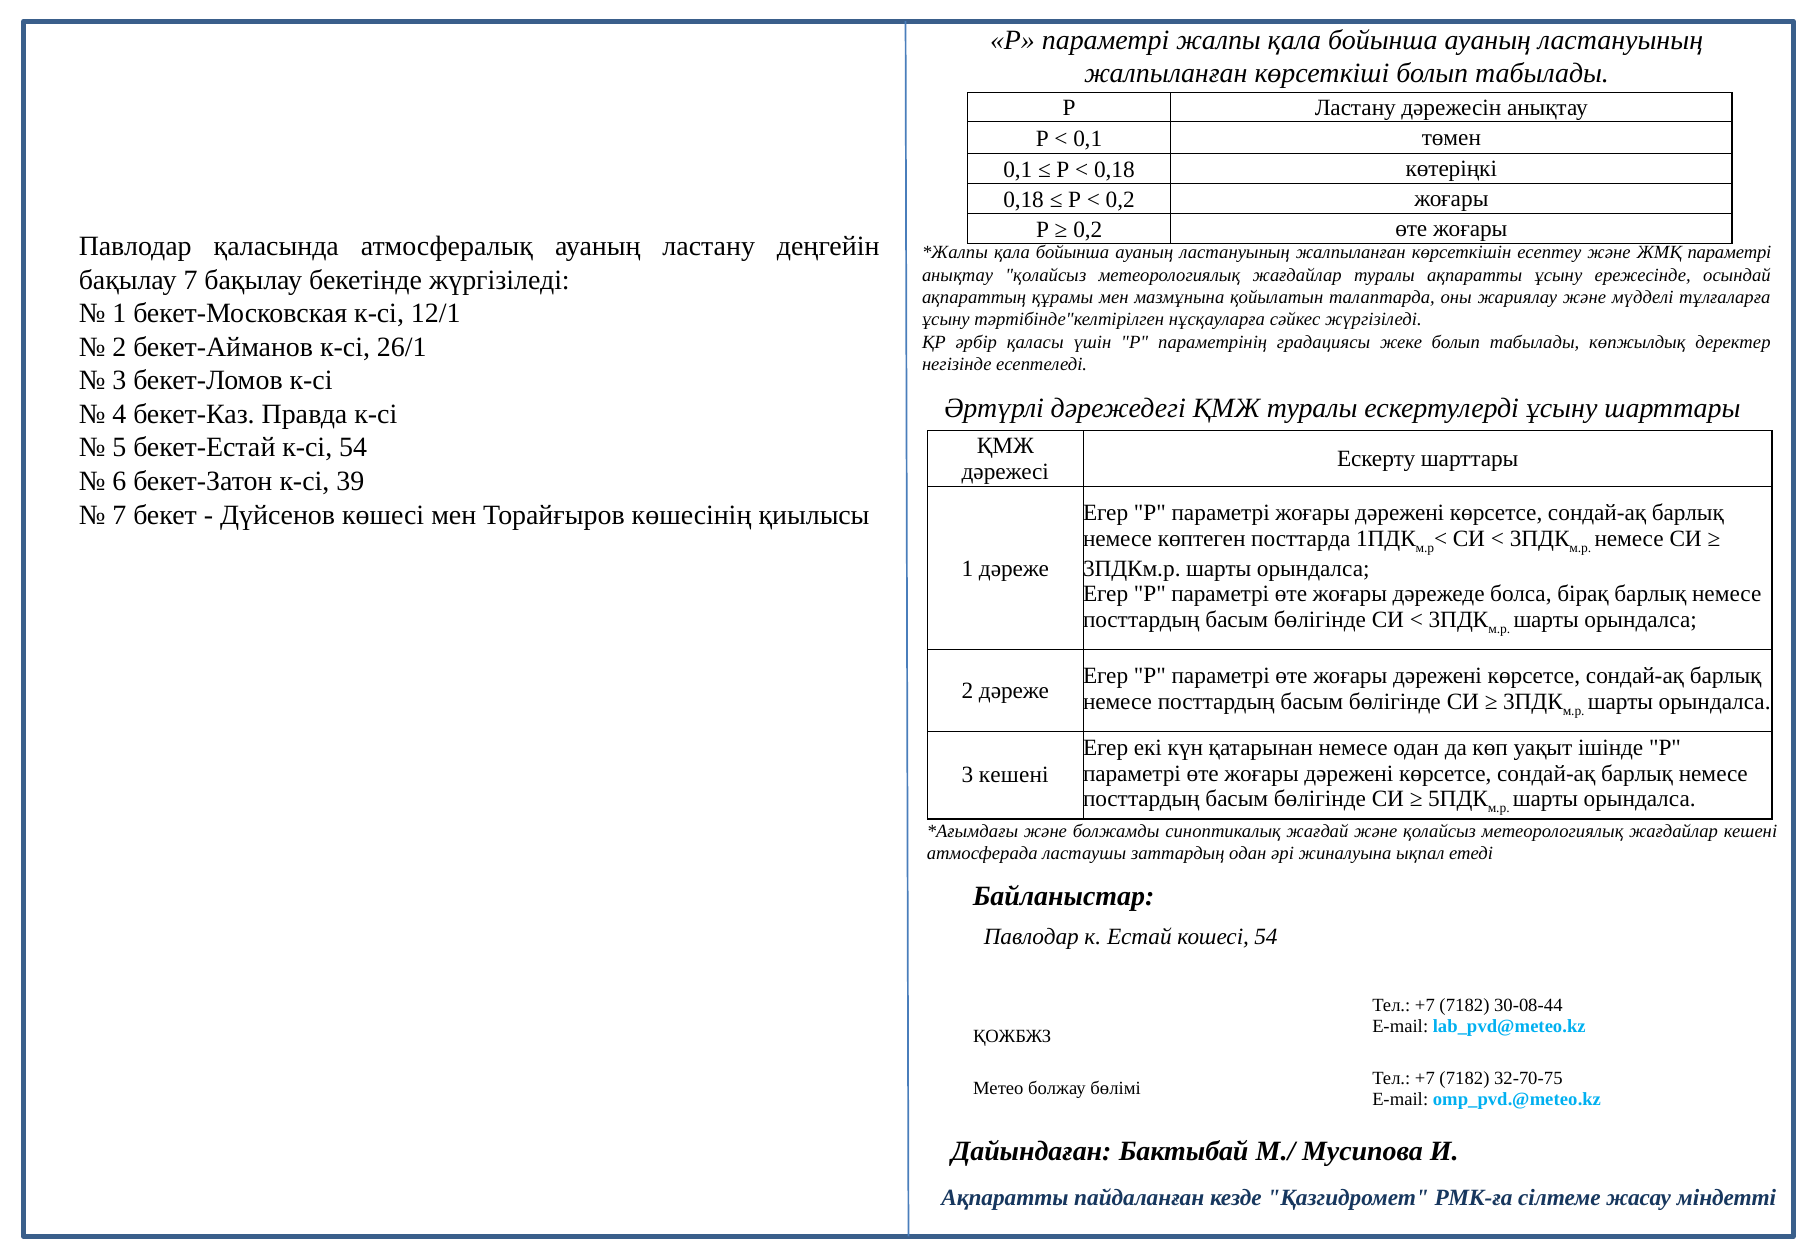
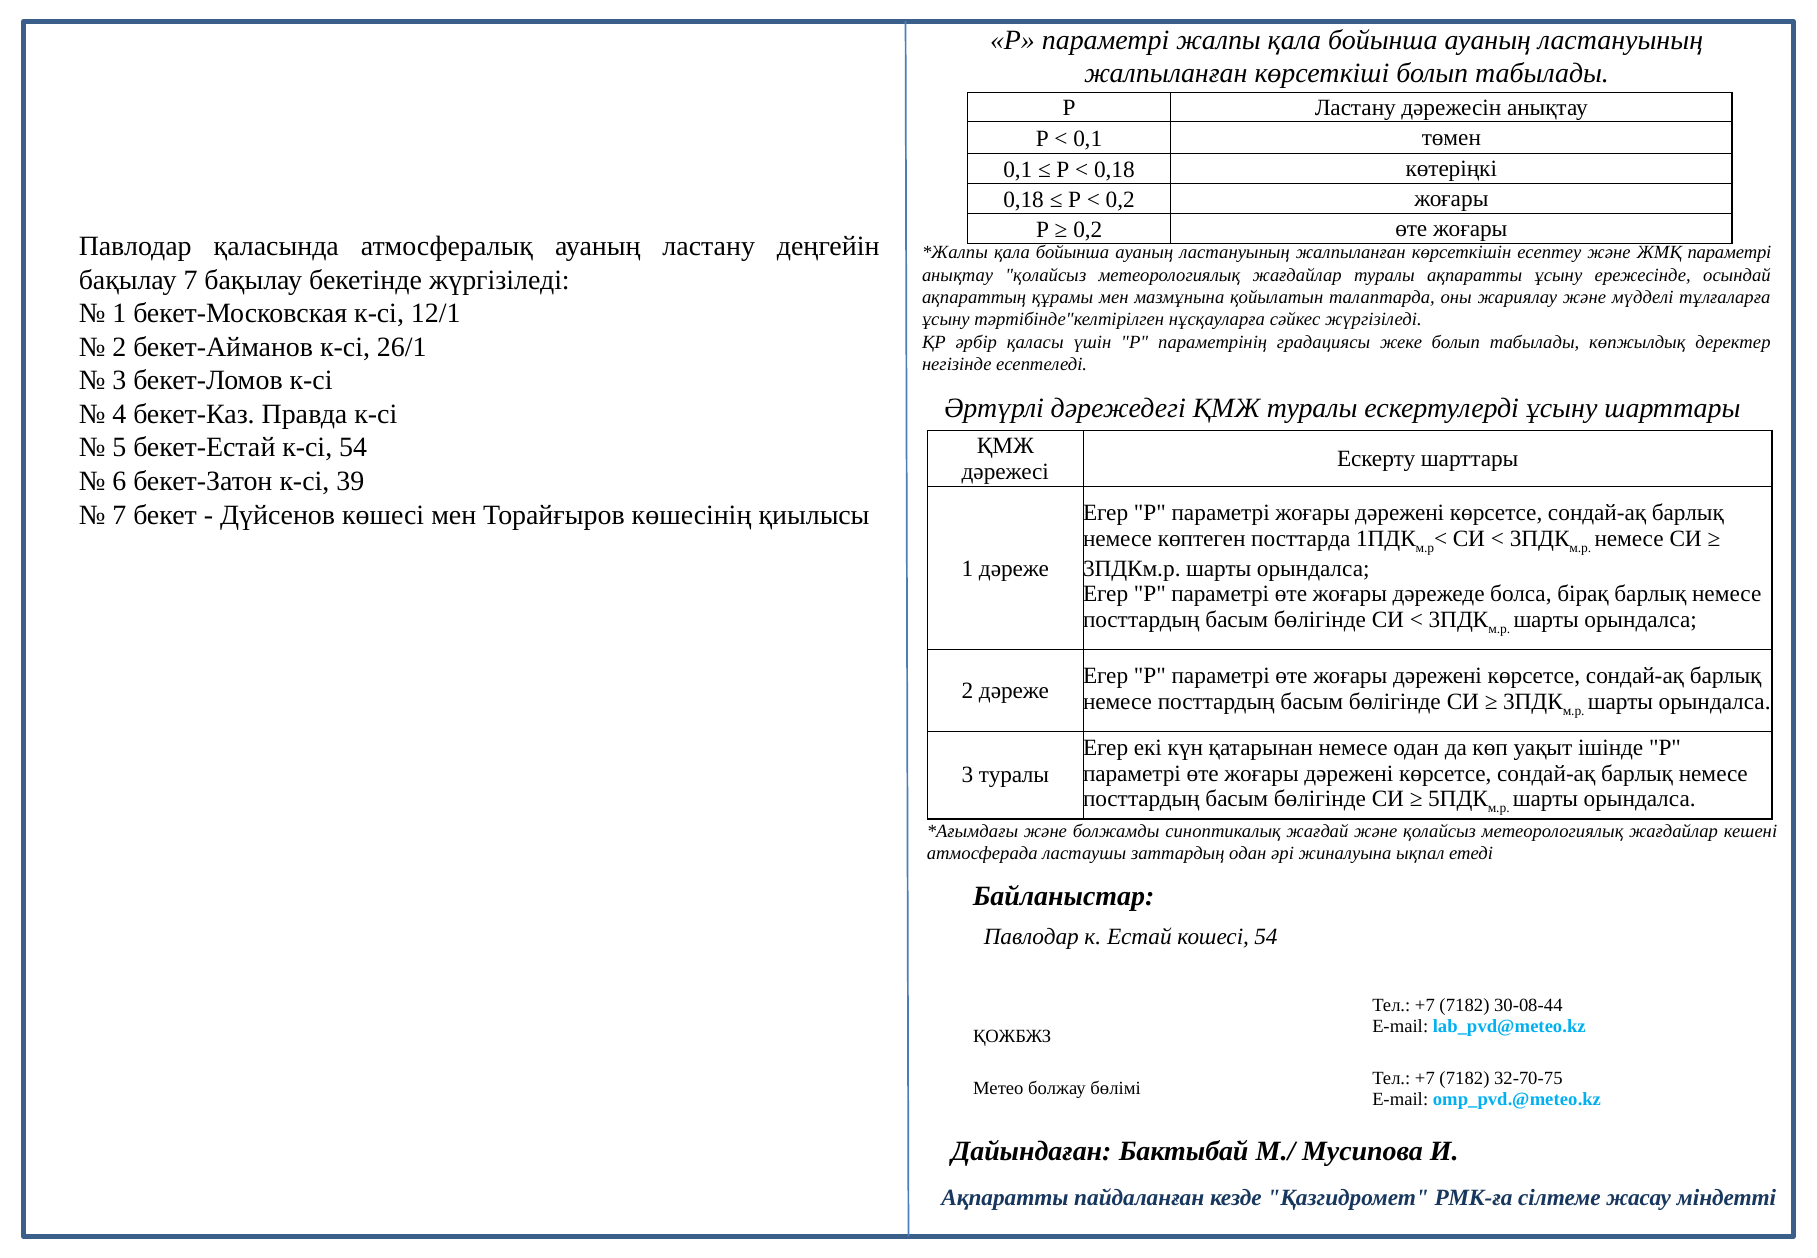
3 кешені: кешені -> туралы
